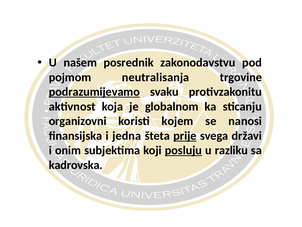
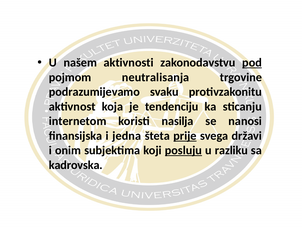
posrednik: posrednik -> aktivnosti
pod underline: none -> present
podrazumijevamo underline: present -> none
globalnom: globalnom -> tendenciju
organizovni: organizovni -> internetom
kojem: kojem -> nasilja
